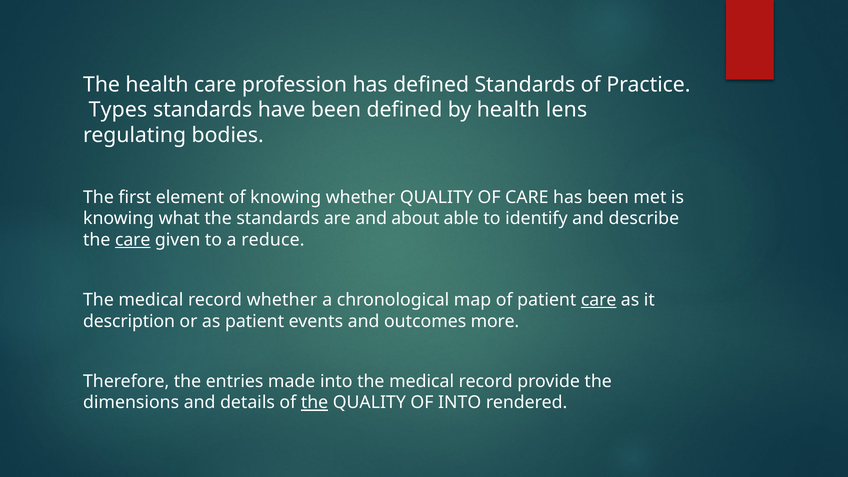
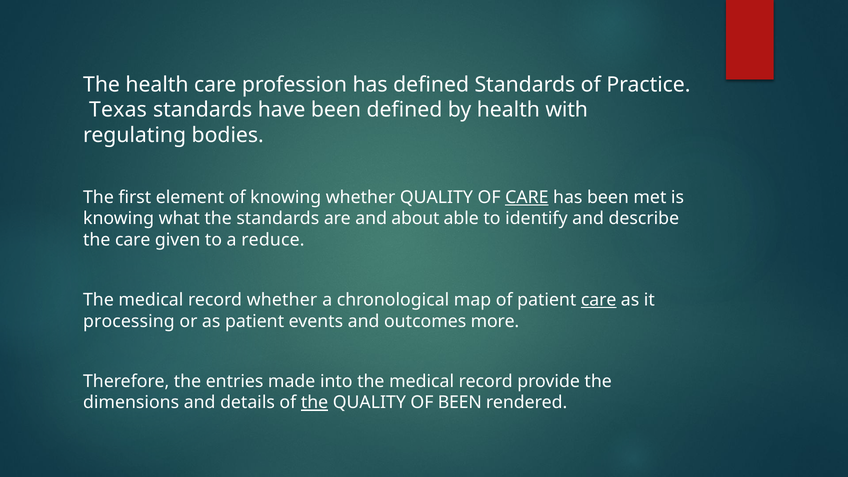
Types: Types -> Texas
lens: lens -> with
CARE at (527, 197) underline: none -> present
care at (133, 240) underline: present -> none
description: description -> processing
OF INTO: INTO -> BEEN
